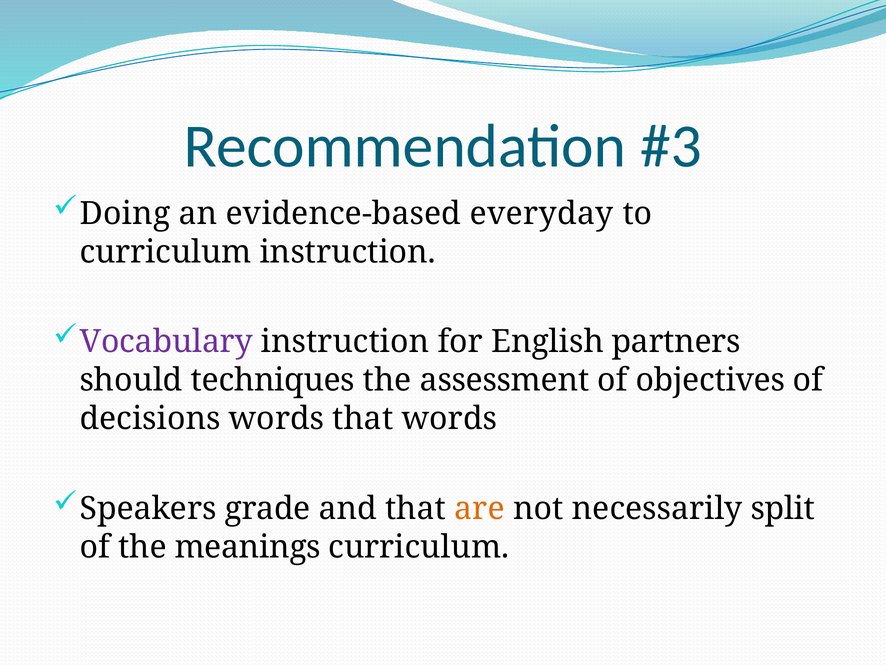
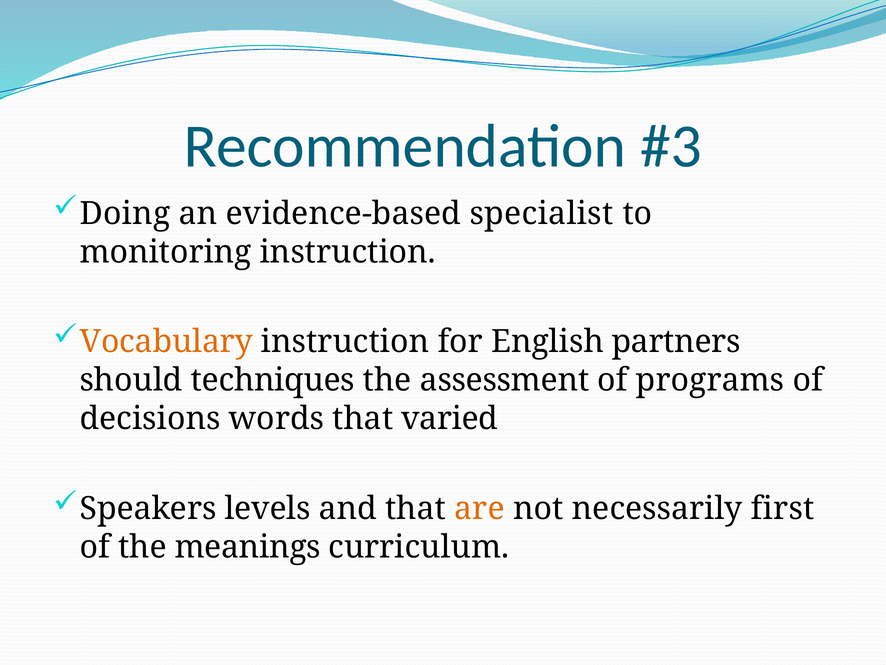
everyday: everyday -> specialist
curriculum at (166, 252): curriculum -> monitoring
Vocabulary colour: purple -> orange
objectives: objectives -> programs
that words: words -> varied
grade: grade -> levels
split: split -> first
